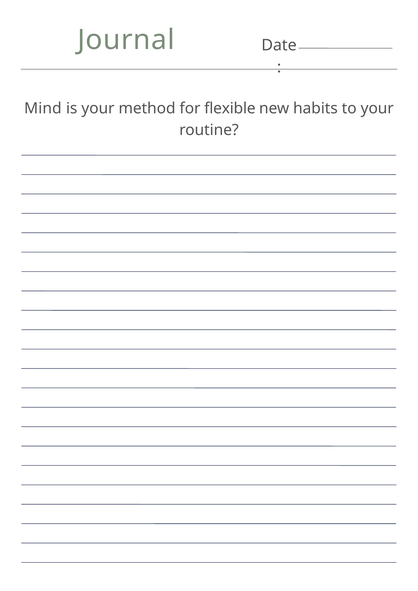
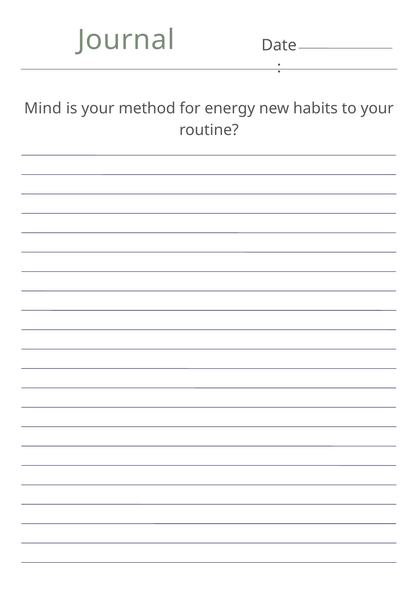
flexible: flexible -> energy
